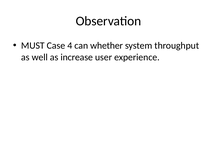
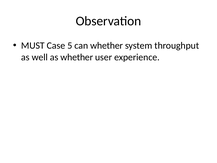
4: 4 -> 5
as increase: increase -> whether
